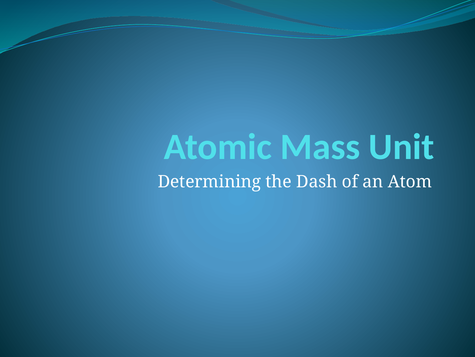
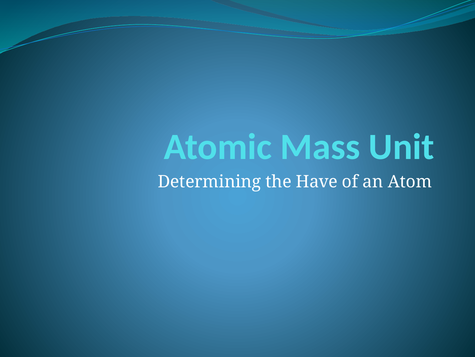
Dash: Dash -> Have
